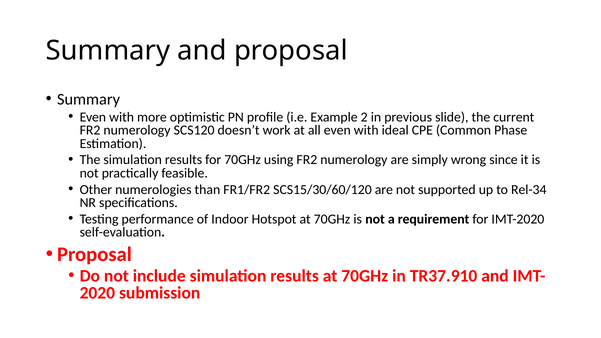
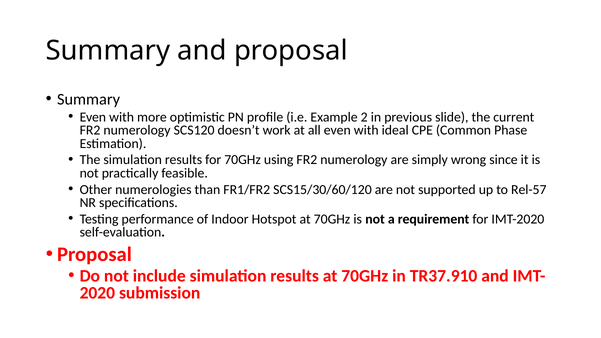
Rel-34: Rel-34 -> Rel-57
